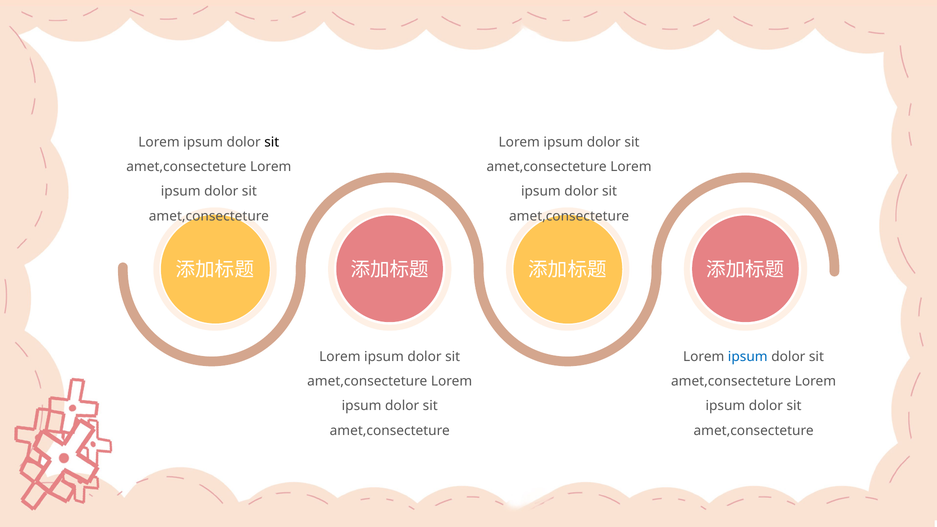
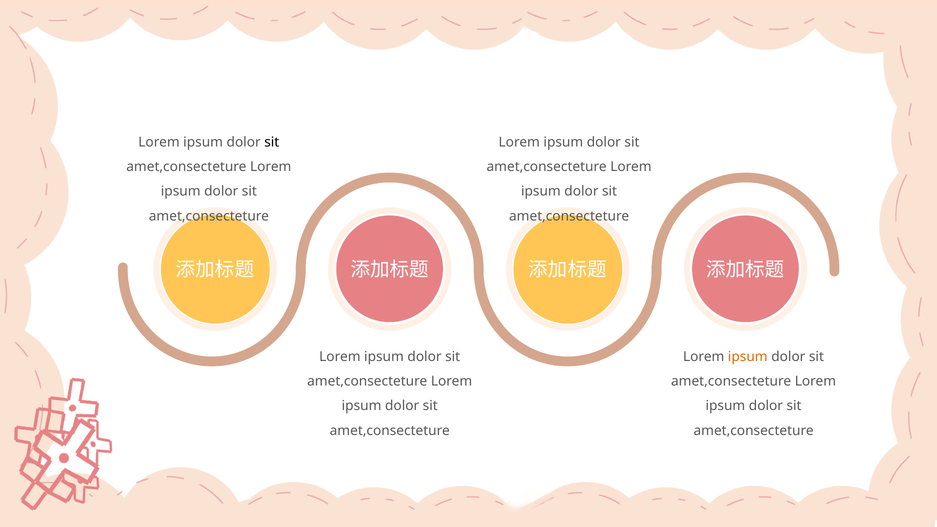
ipsum at (748, 357) colour: blue -> orange
